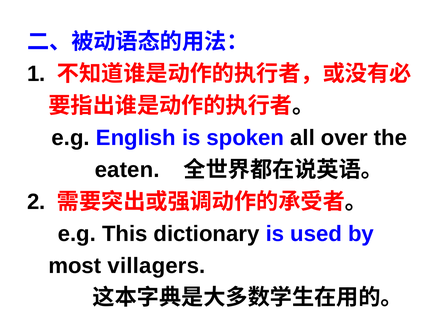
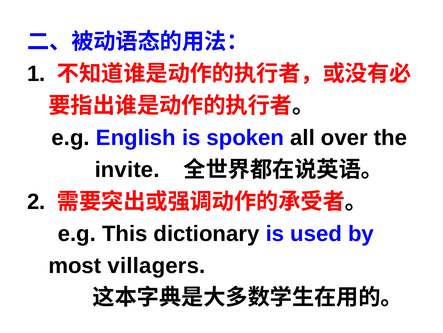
eaten: eaten -> invite
